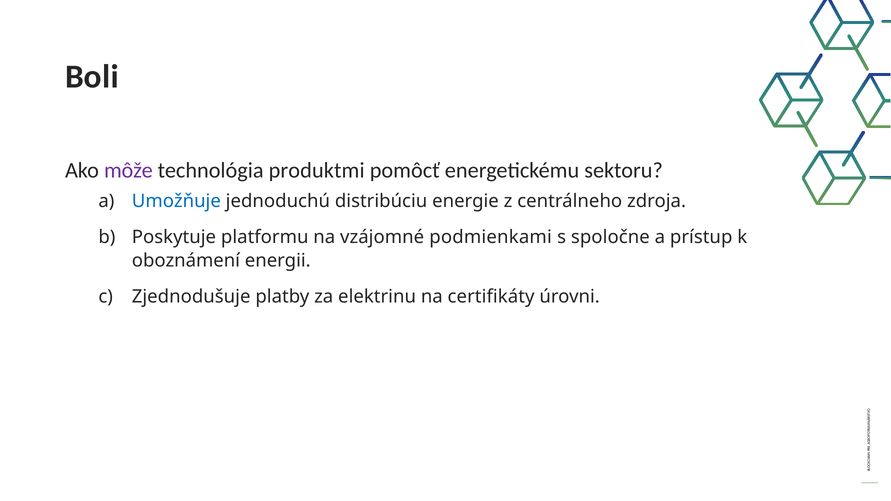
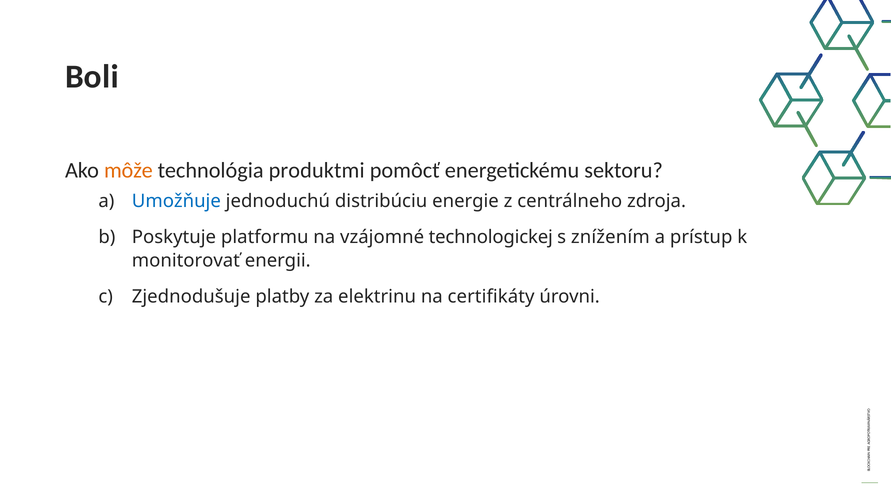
môže colour: purple -> orange
podmienkami: podmienkami -> technologickej
spoločne: spoločne -> znížením
oboznámení: oboznámení -> monitorovať
